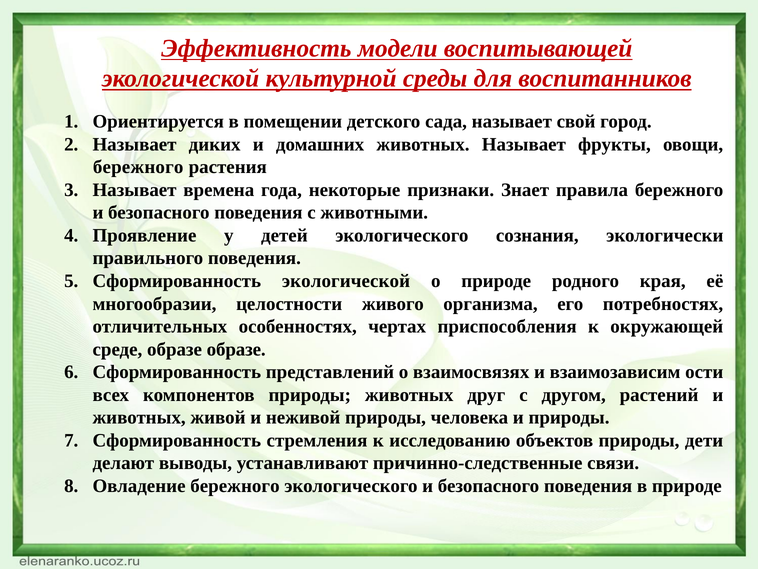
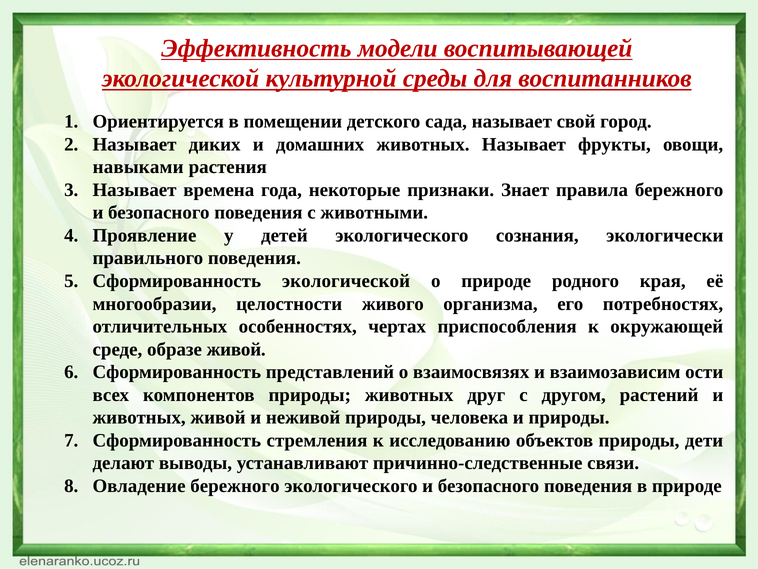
бережного at (138, 167): бережного -> навыками
образе образе: образе -> живой
